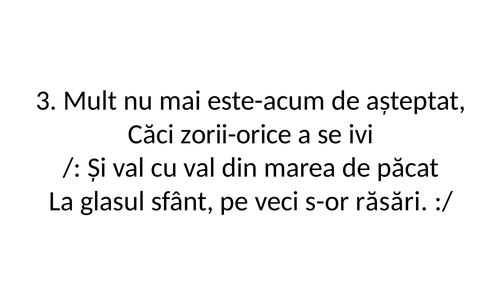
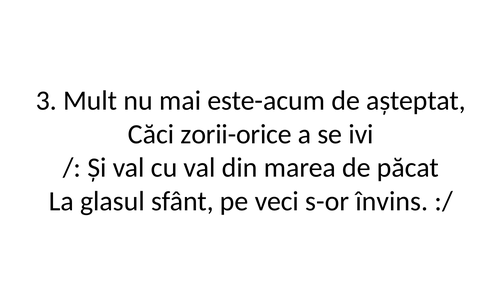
răsări: răsări -> învins
